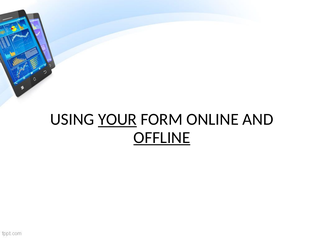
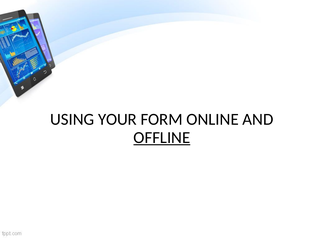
YOUR underline: present -> none
